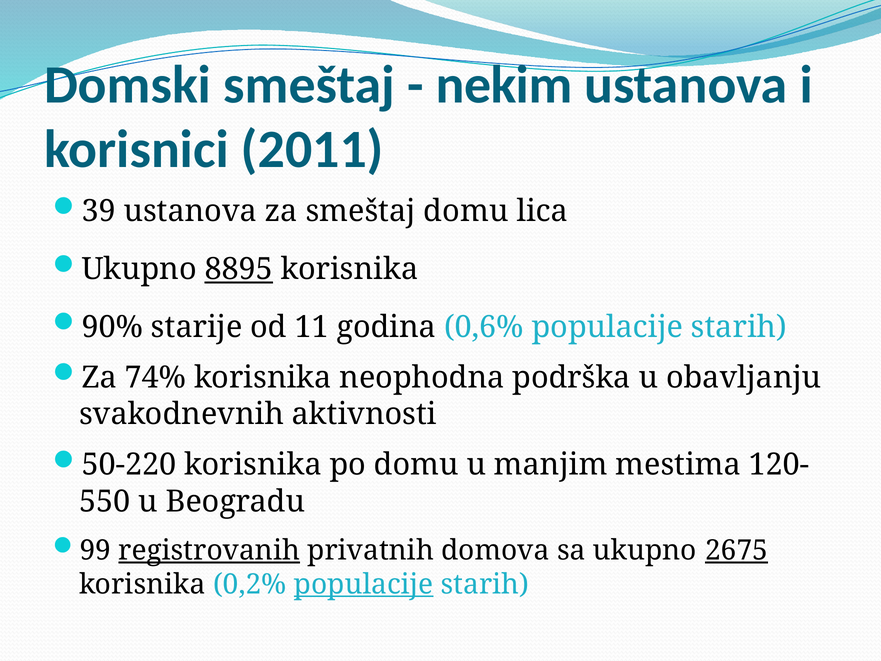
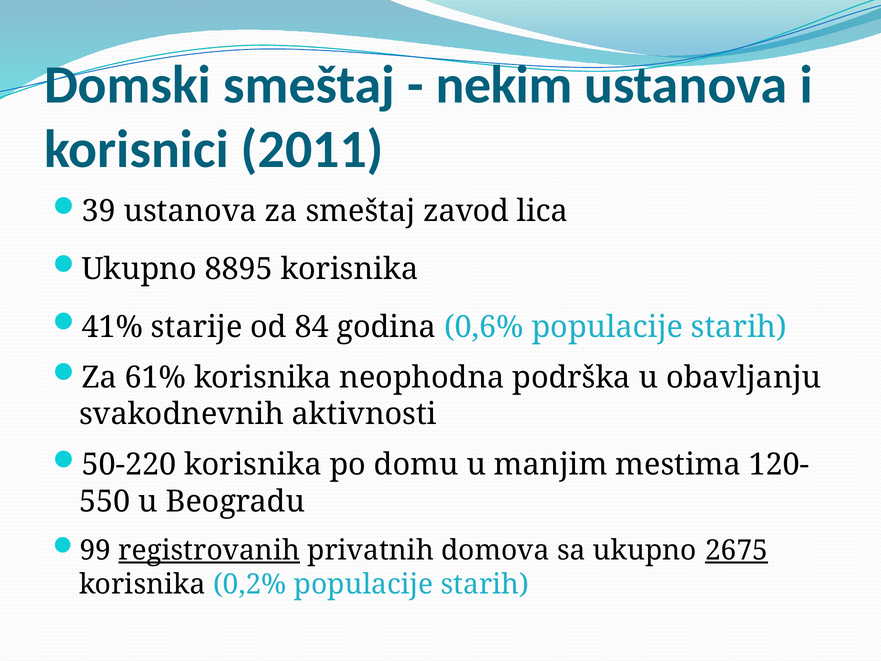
smeštaj domu: domu -> zavod
8895 underline: present -> none
90%: 90% -> 41%
11: 11 -> 84
74%: 74% -> 61%
populacije at (364, 584) underline: present -> none
